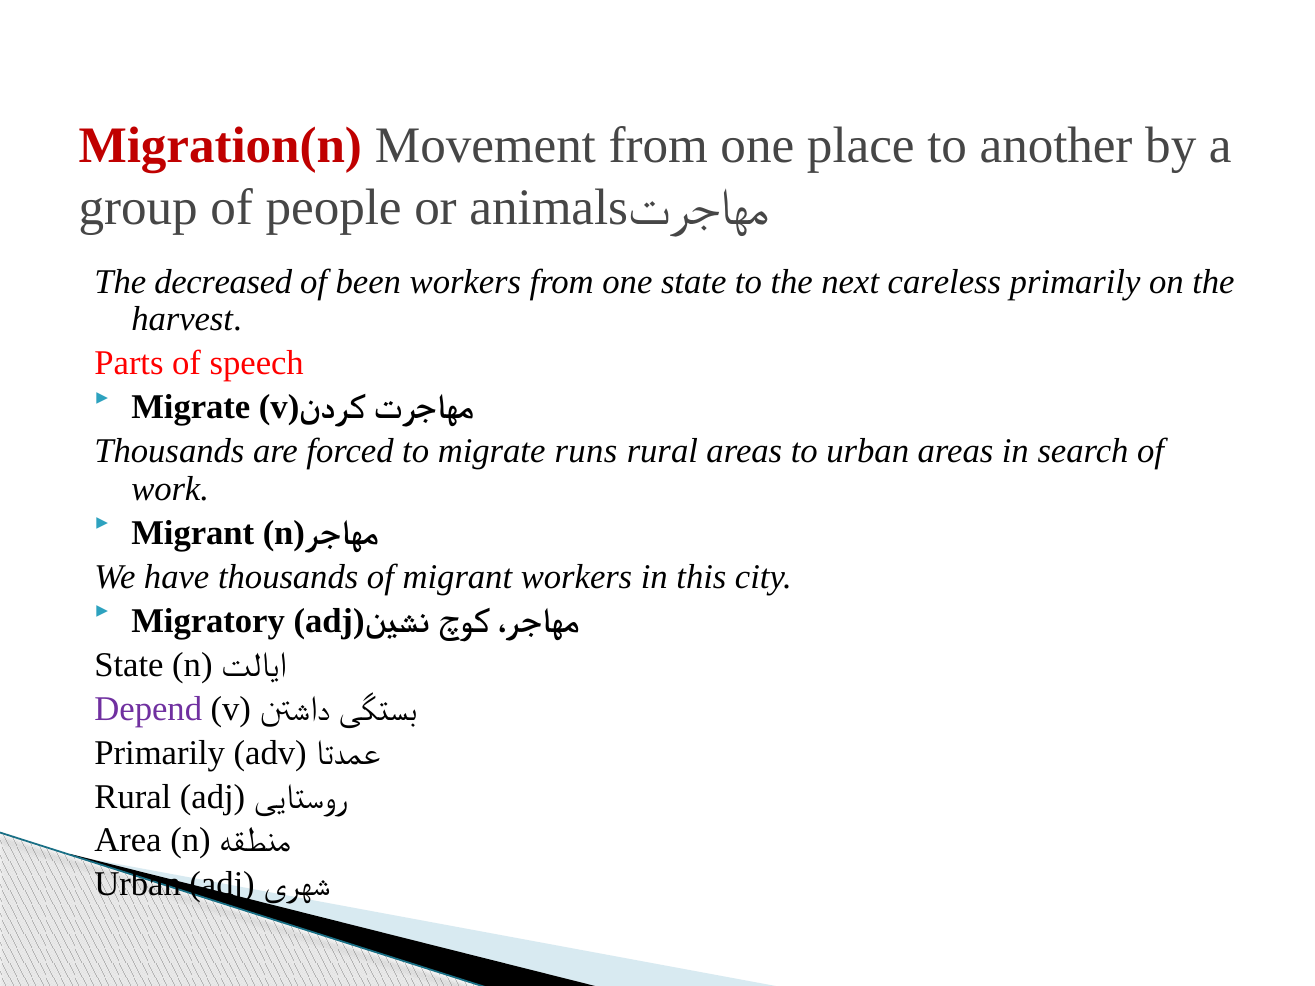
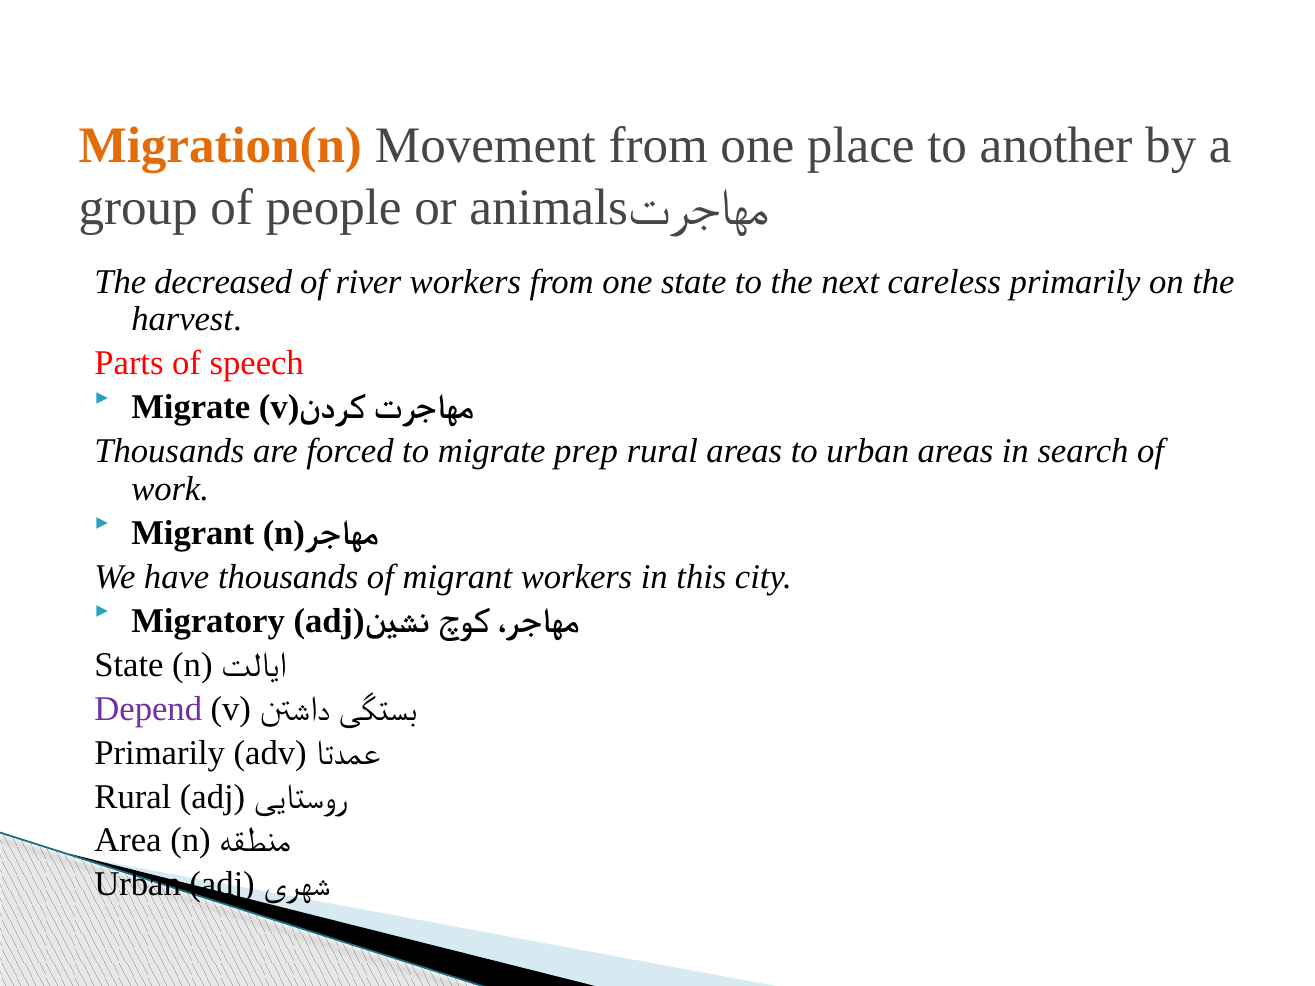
Migration(n colour: red -> orange
been: been -> river
runs: runs -> prep
